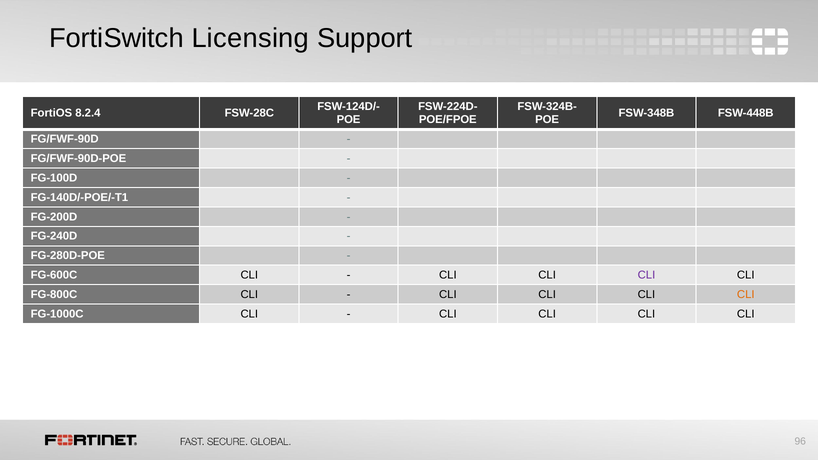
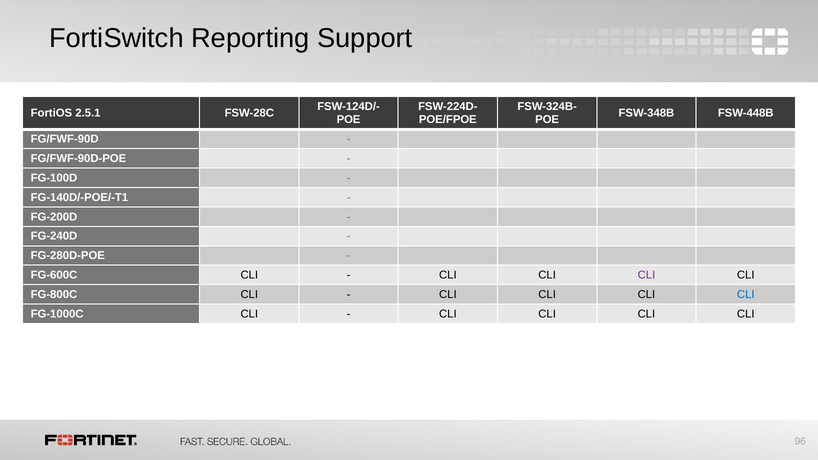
Licensing: Licensing -> Reporting
8.2.4: 8.2.4 -> 2.5.1
CLI at (746, 295) colour: orange -> blue
